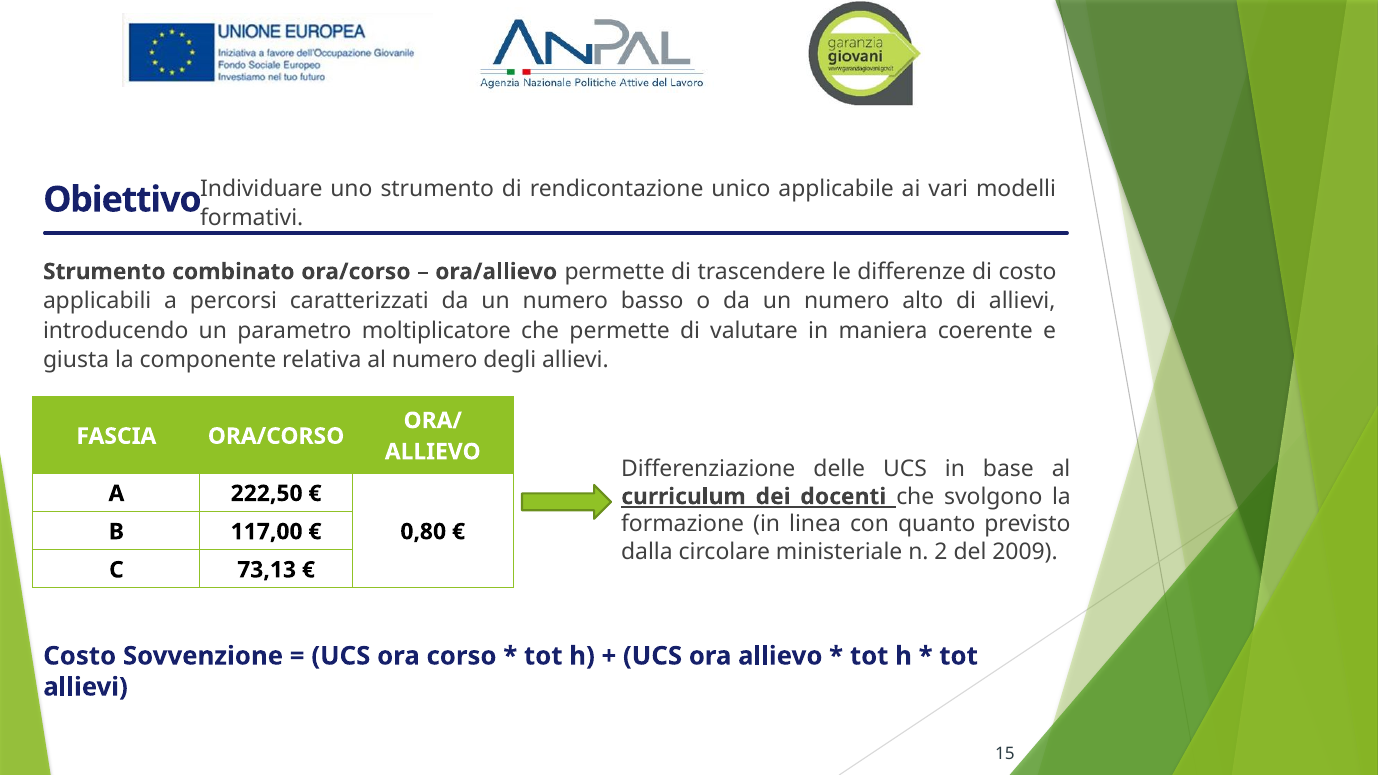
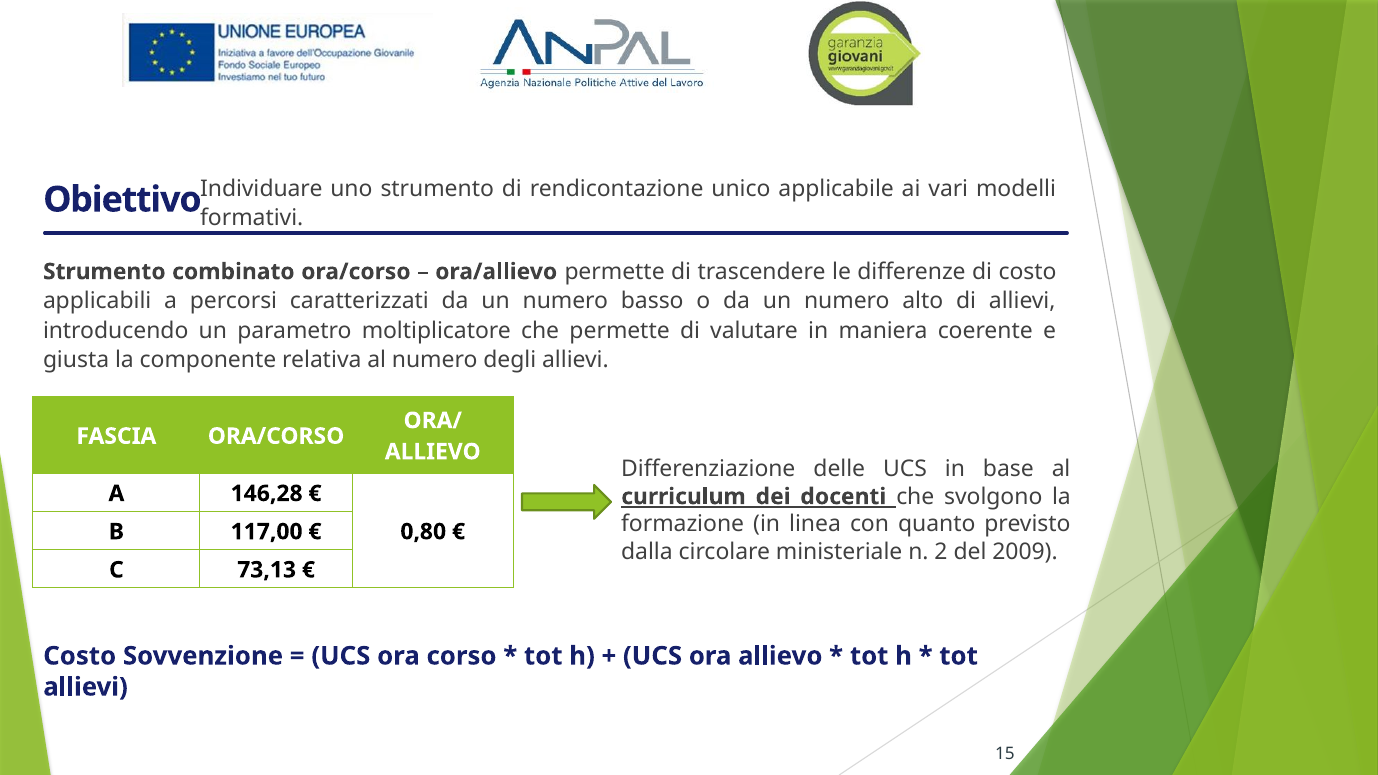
222,50: 222,50 -> 146,28
